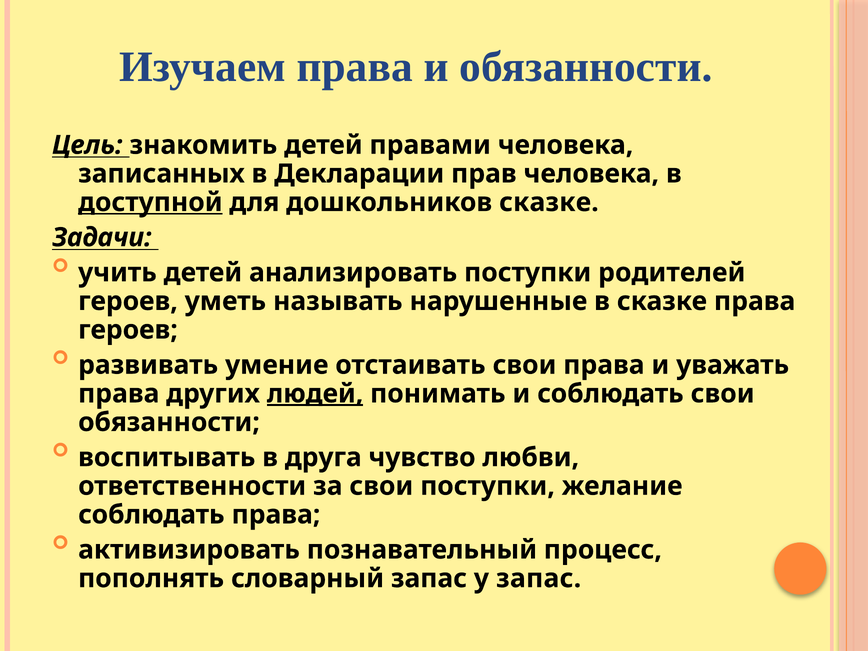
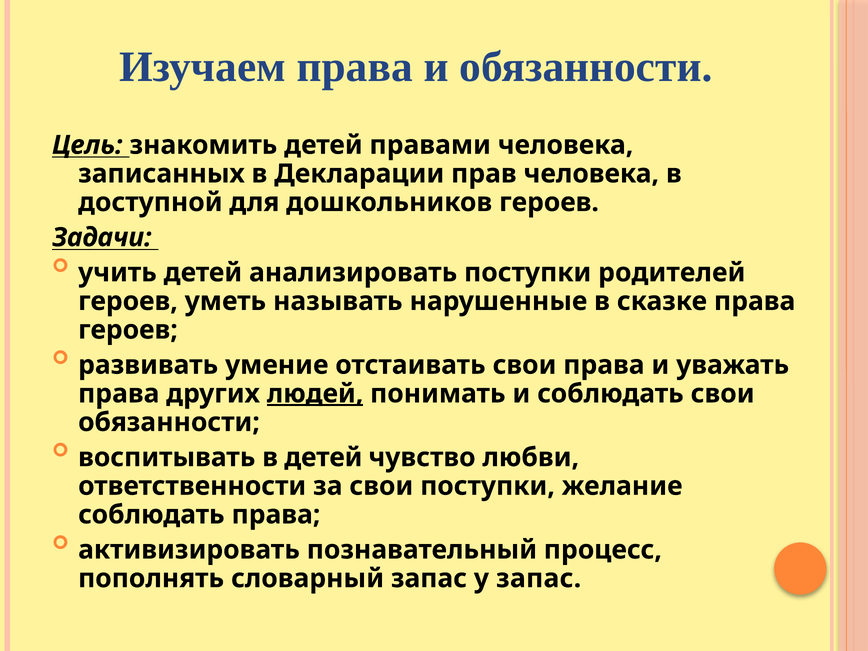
доступной underline: present -> none
дошкольников сказке: сказке -> героев
в друга: друга -> детей
